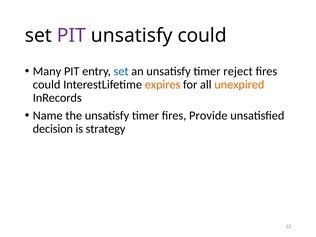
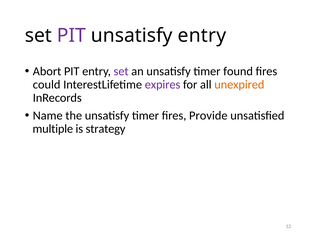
unsatisfy could: could -> entry
Many: Many -> Abort
set at (121, 71) colour: blue -> purple
reject: reject -> found
expires colour: orange -> purple
decision: decision -> multiple
